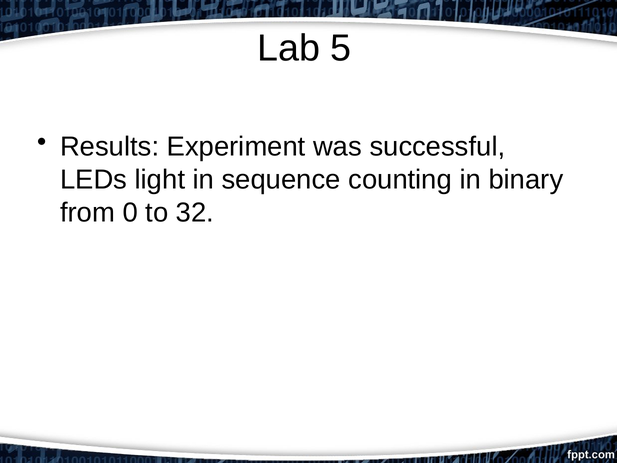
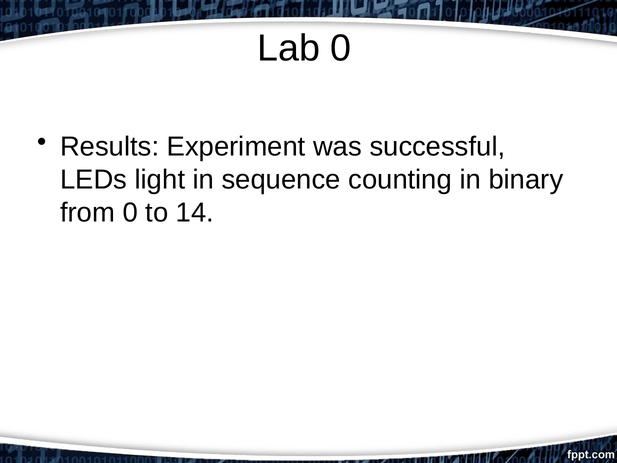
Lab 5: 5 -> 0
32: 32 -> 14
